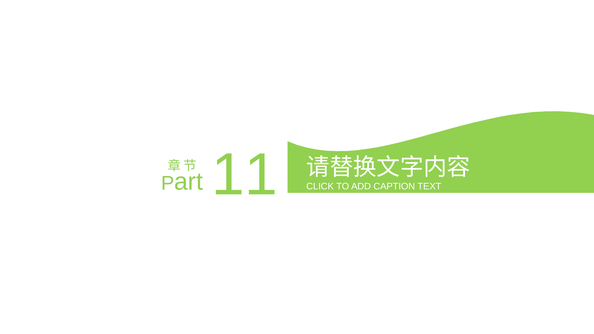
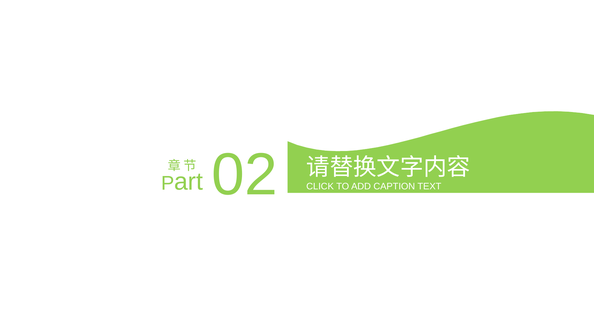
11: 11 -> 02
